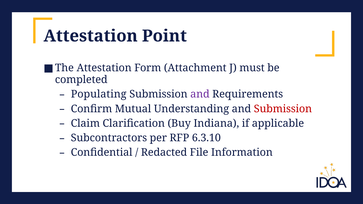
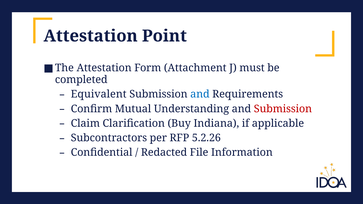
Populating: Populating -> Equivalent
and at (200, 94) colour: purple -> blue
6.3.10: 6.3.10 -> 5.2.26
